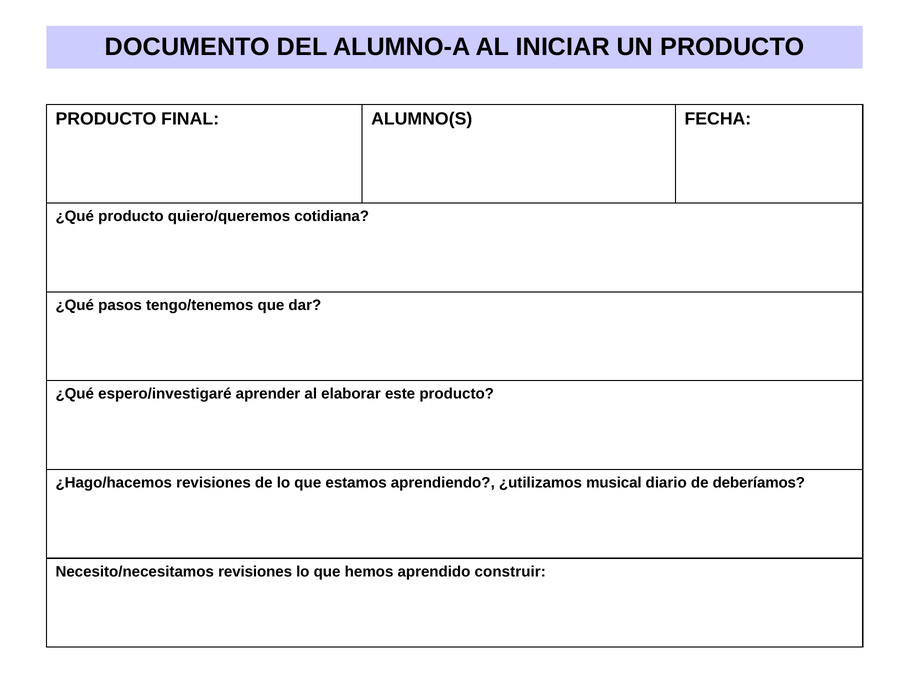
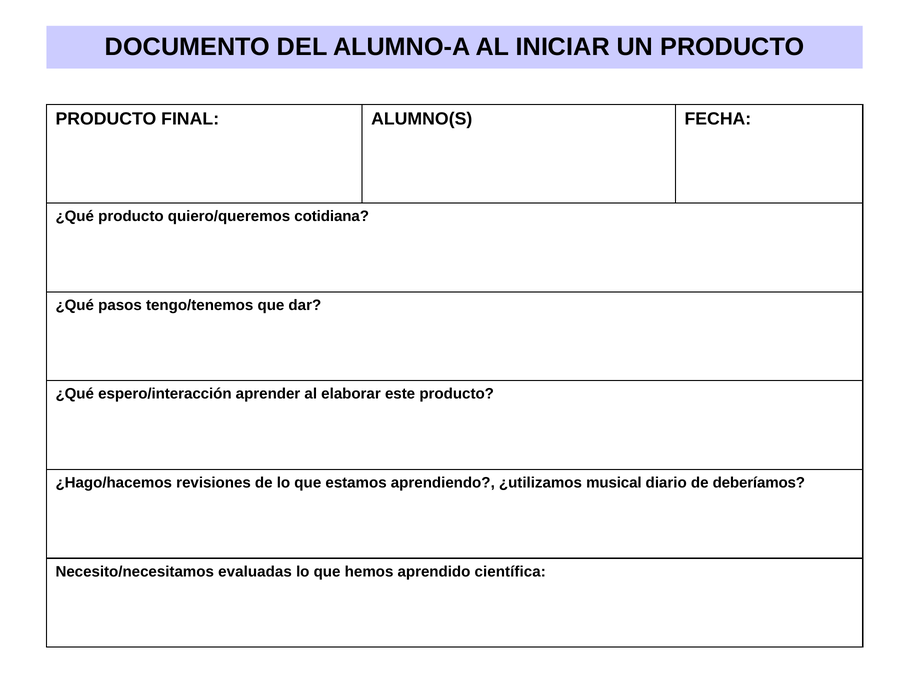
espero/investigaré: espero/investigaré -> espero/interacción
Necesito/necesitamos revisiones: revisiones -> evaluadas
construir: construir -> científica
